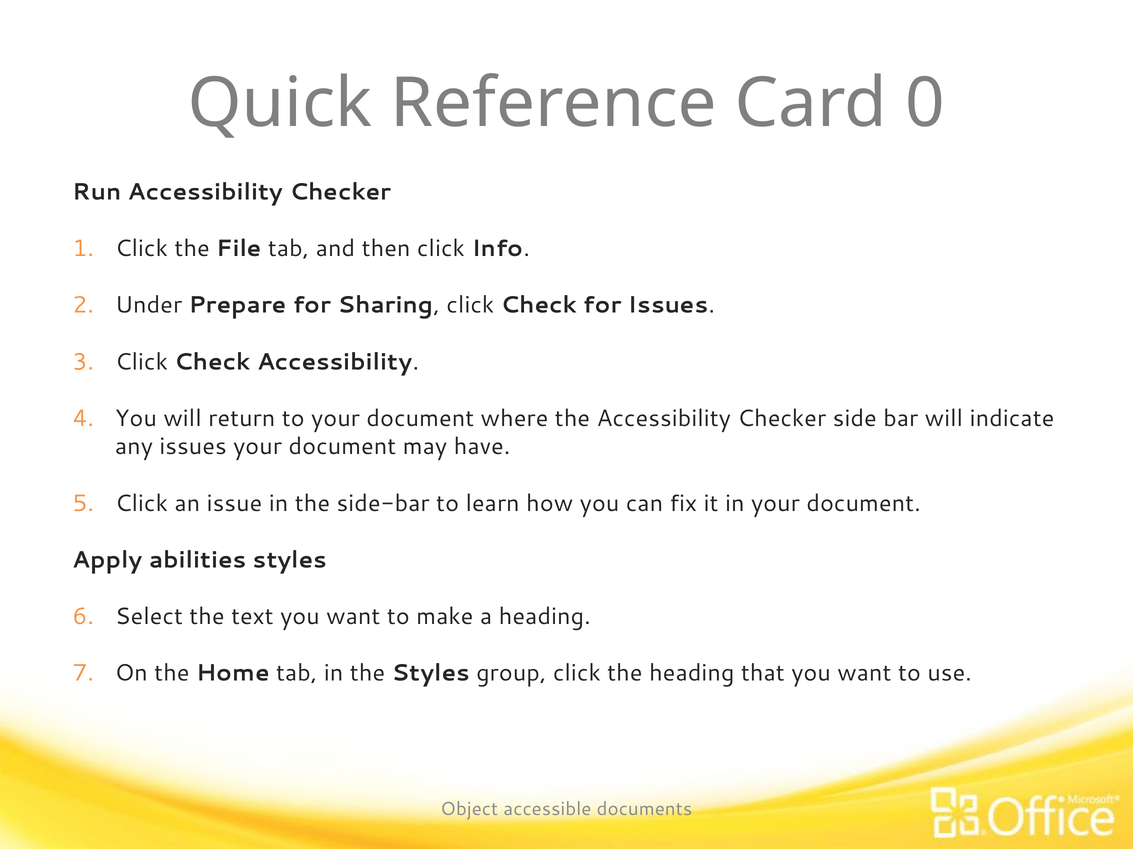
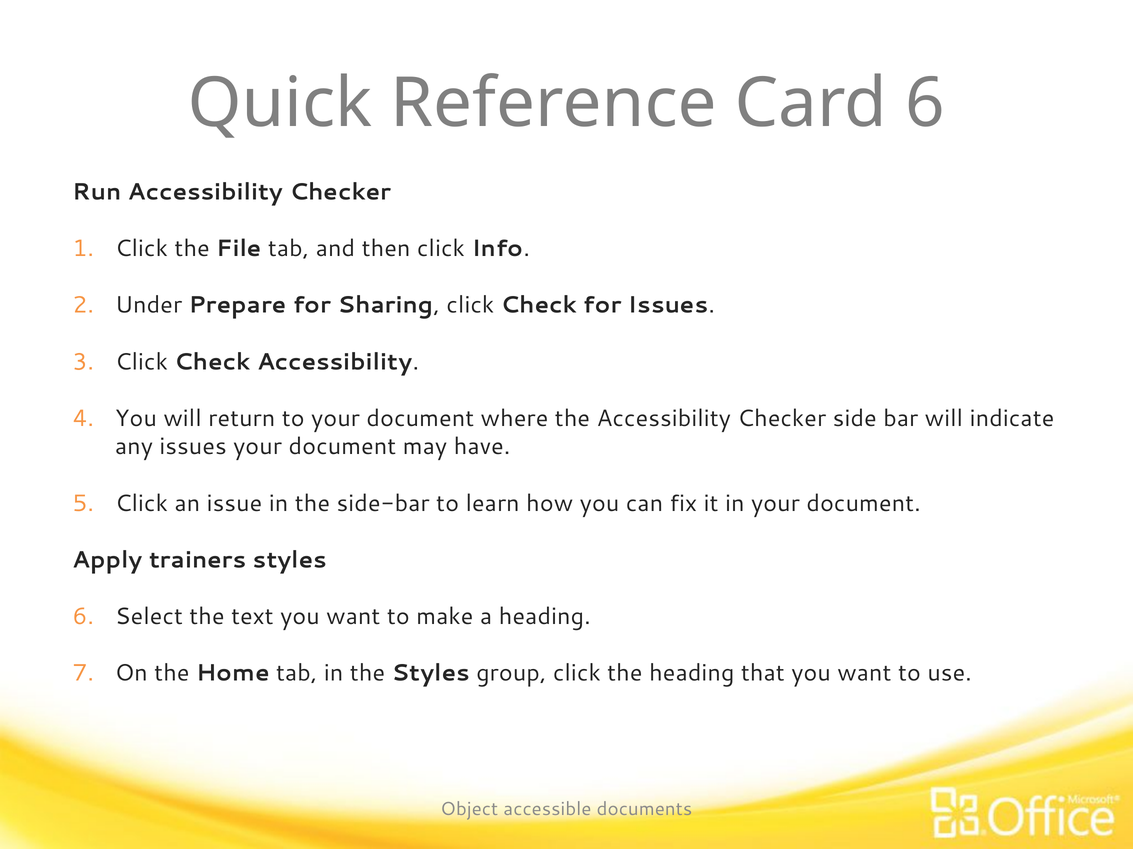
Card 0: 0 -> 6
abilities: abilities -> trainers
